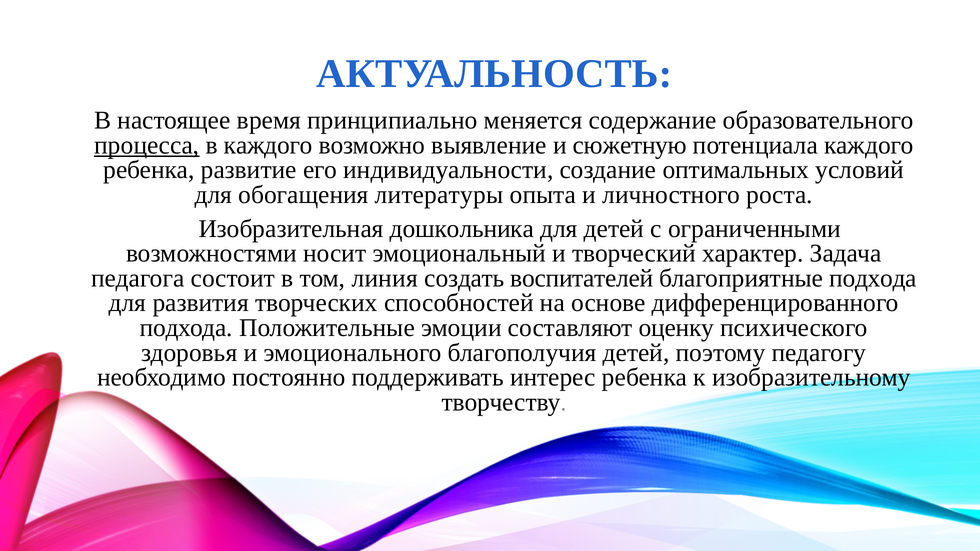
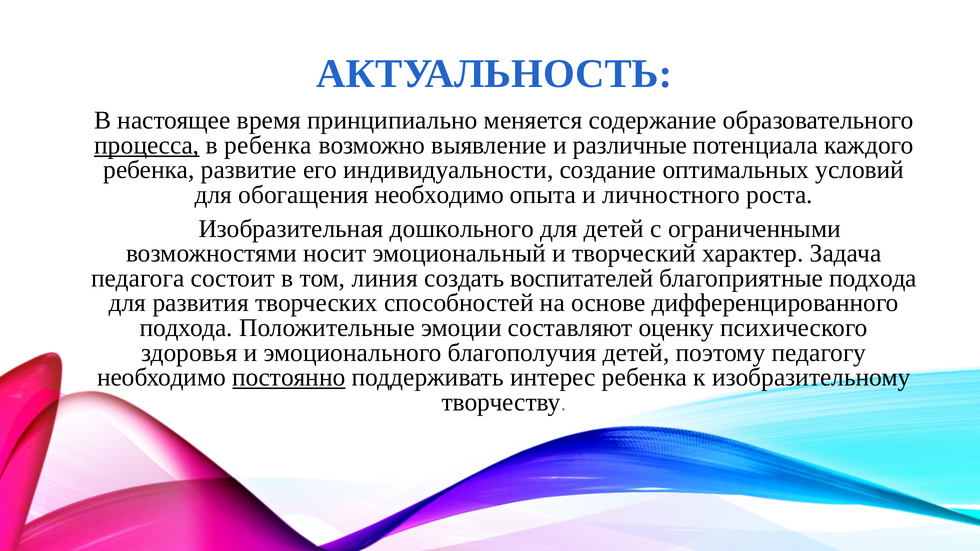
в каждого: каждого -> ребенка
сюжетную: сюжетную -> различные
обогащения литературы: литературы -> необходимо
дошкольника: дошкольника -> дошкольного
постоянно underline: none -> present
